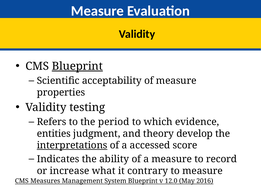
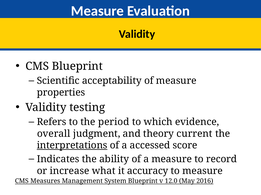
Blueprint at (77, 66) underline: present -> none
entities: entities -> overall
develop: develop -> current
contrary: contrary -> accuracy
